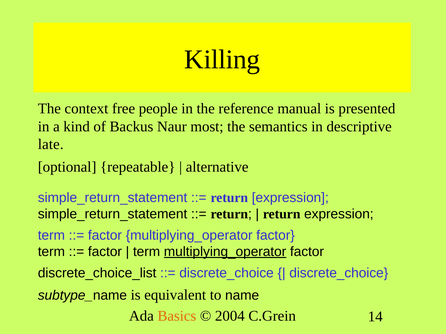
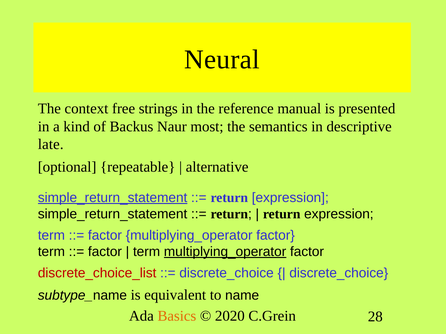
Killing: Killing -> Neural
people: people -> strings
simple_return_statement at (113, 198) underline: none -> present
discrete_choice_list colour: black -> red
2004: 2004 -> 2020
14: 14 -> 28
